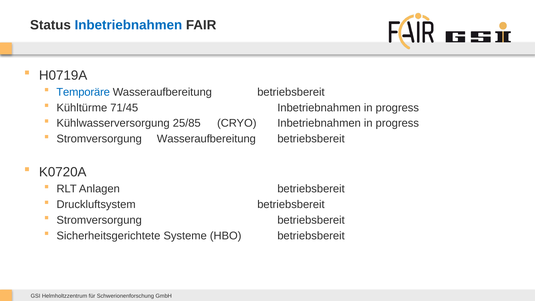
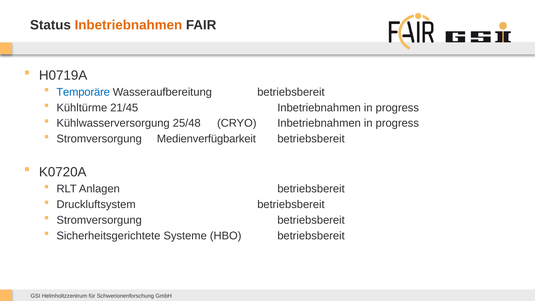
Inbetriebnahmen at (128, 25) colour: blue -> orange
71/45: 71/45 -> 21/45
25/85: 25/85 -> 25/48
Stromversorgung Wasseraufbereitung: Wasseraufbereitung -> Medienverfügbarkeit
